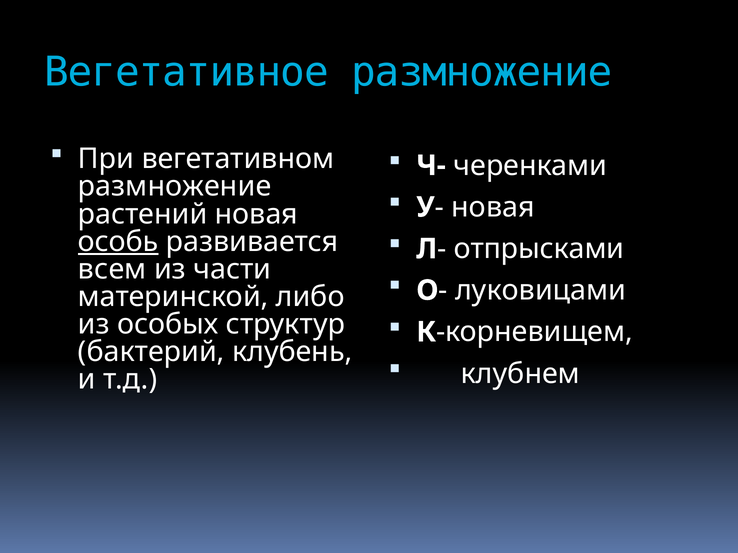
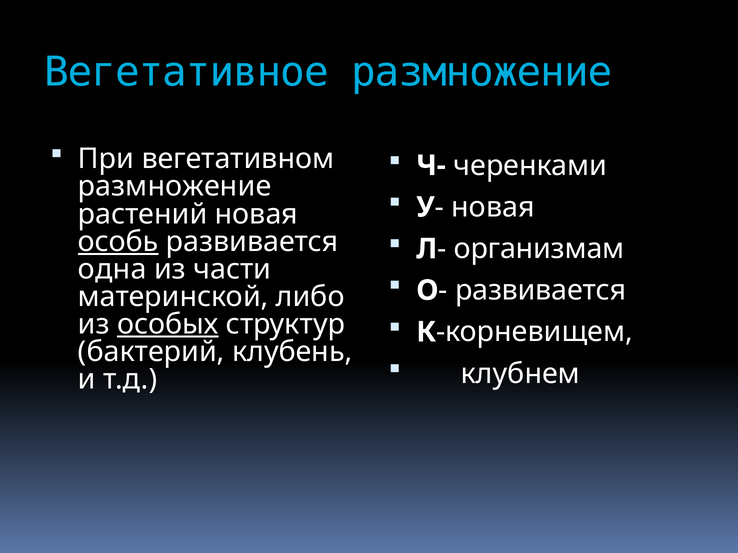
отпрысками: отпрысками -> организмам
всем: всем -> одна
луковицами at (541, 291): луковицами -> развивается
особых underline: none -> present
